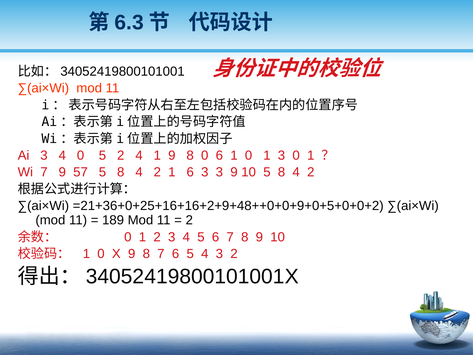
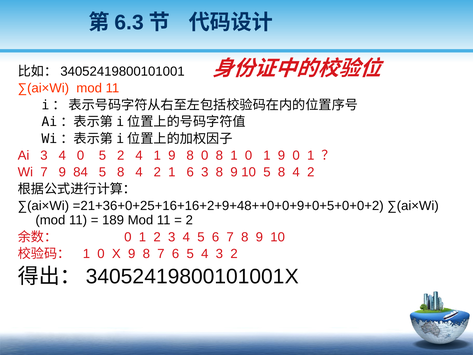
0 6: 6 -> 8
0 1 3: 3 -> 9
57: 57 -> 84
3 3: 3 -> 8
